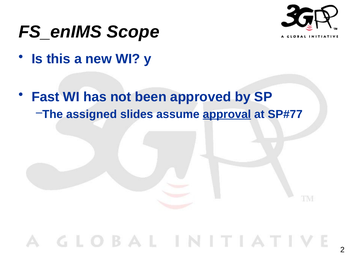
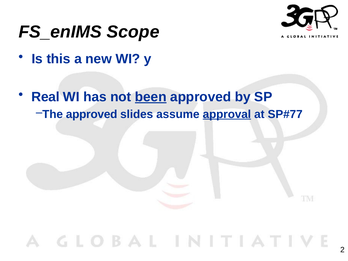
Fast: Fast -> Real
been underline: none -> present
The assigned: assigned -> approved
